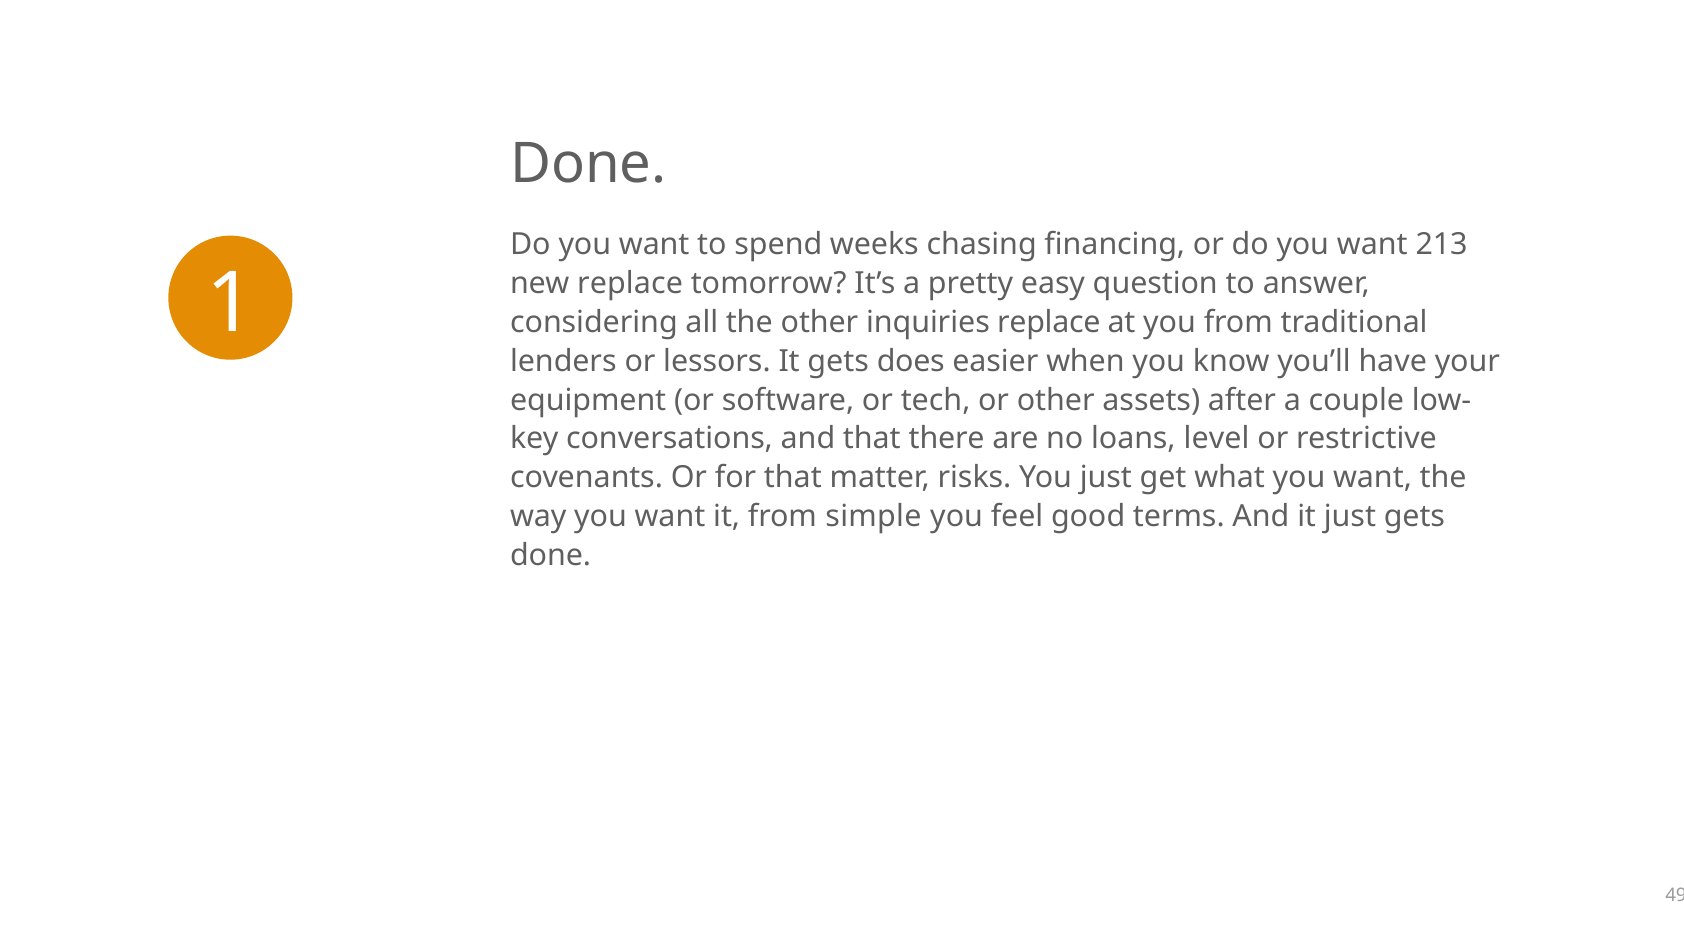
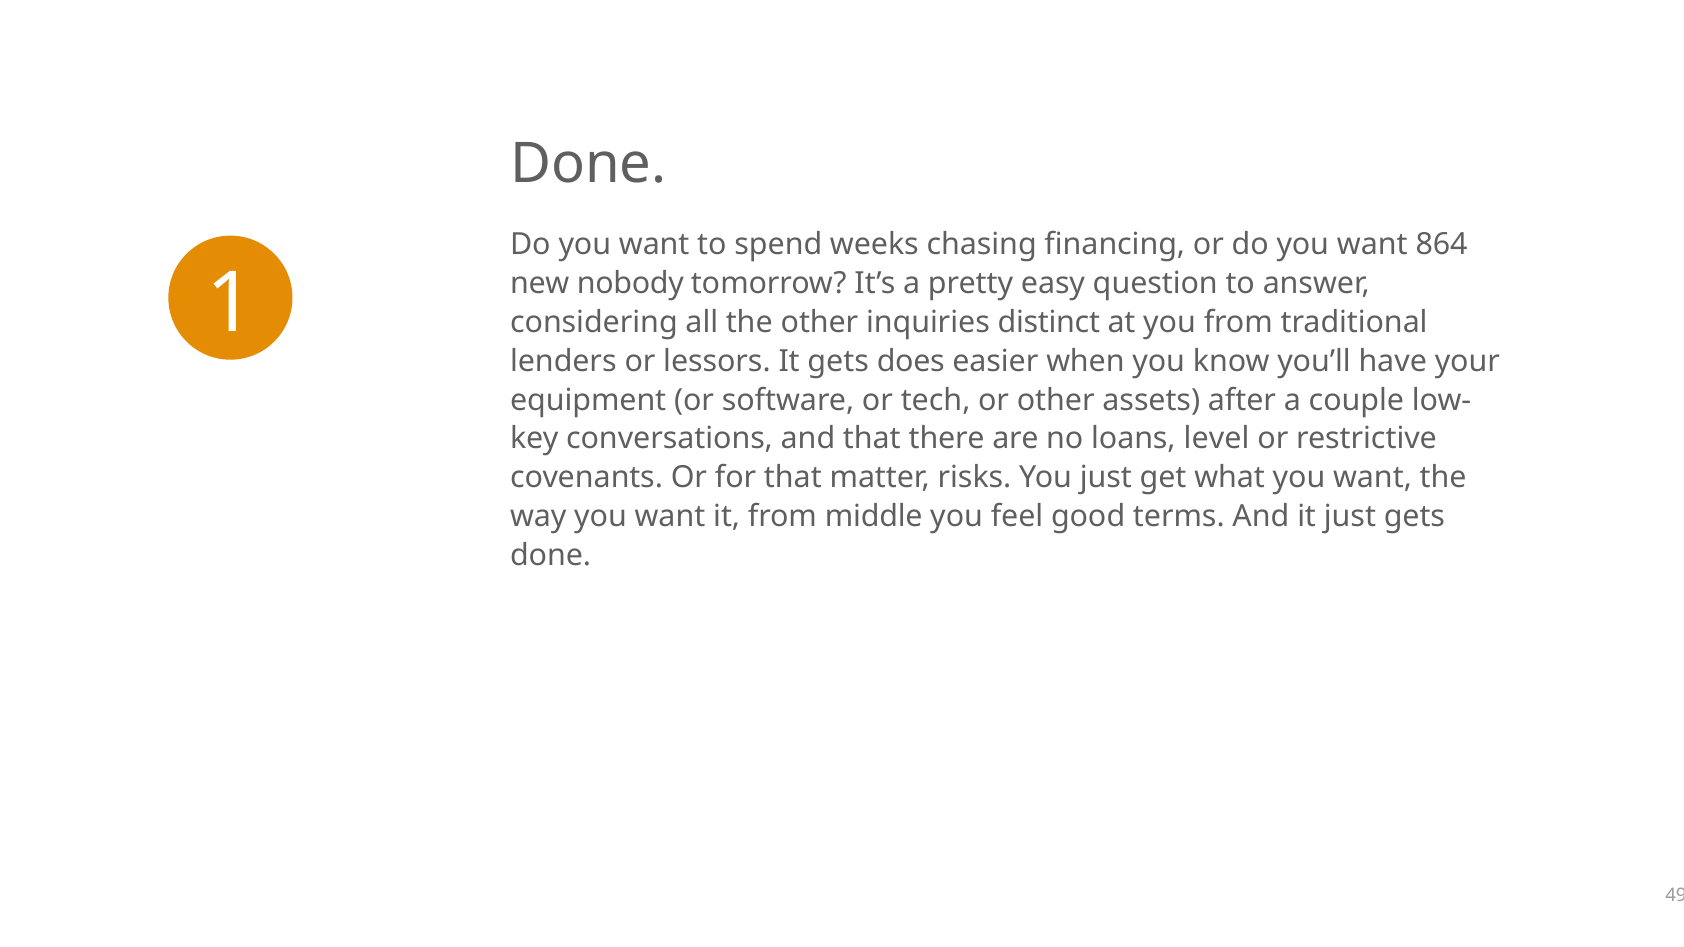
213: 213 -> 864
new replace: replace -> nobody
inquiries replace: replace -> distinct
simple: simple -> middle
